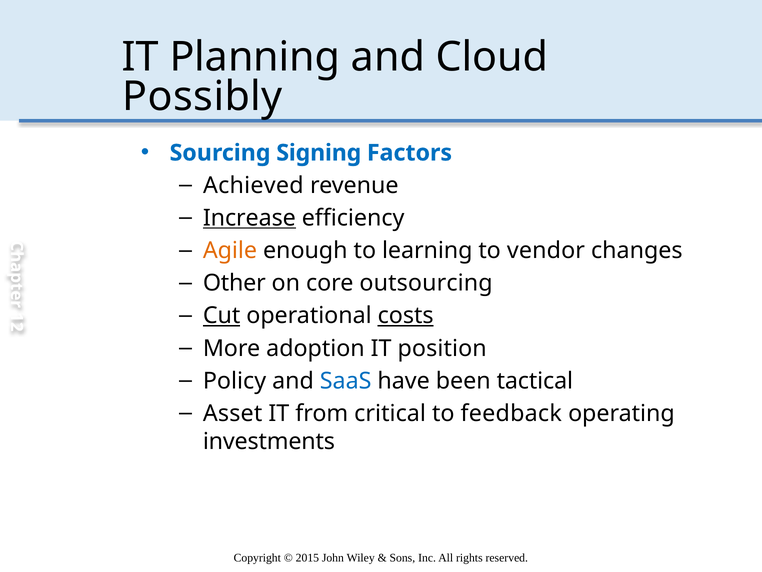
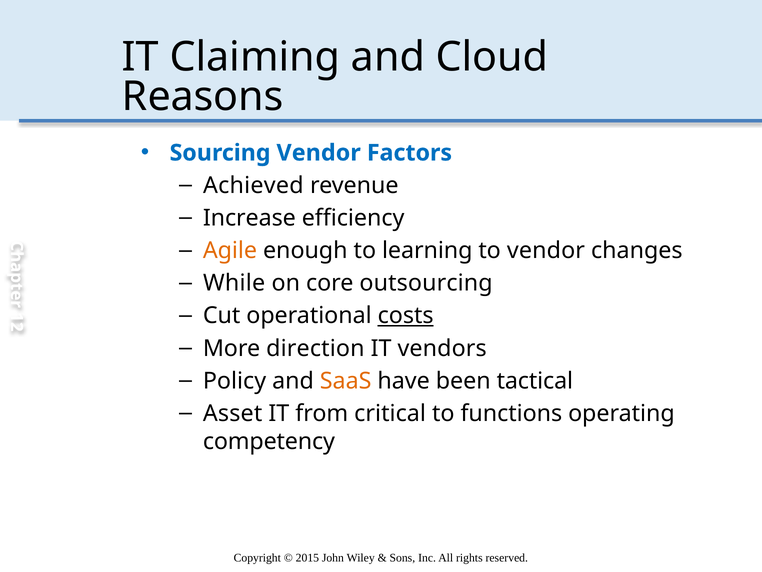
Planning: Planning -> Claiming
Possibly: Possibly -> Reasons
Sourcing Signing: Signing -> Vendor
Increase underline: present -> none
Other: Other -> While
Cut underline: present -> none
adoption: adoption -> direction
position: position -> vendors
SaaS colour: blue -> orange
feedback: feedback -> functions
investments: investments -> competency
